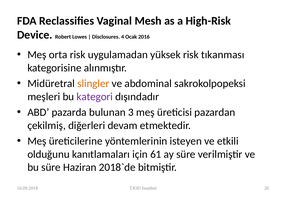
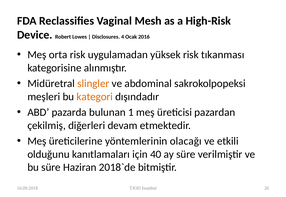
kategori colour: purple -> orange
3: 3 -> 1
isteyen: isteyen -> olacağı
61: 61 -> 40
